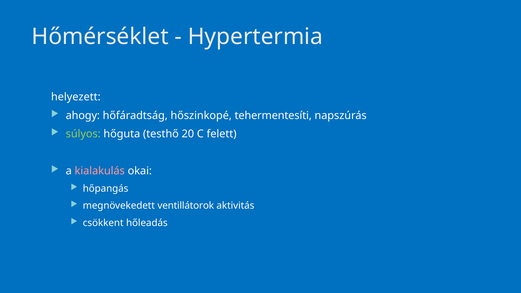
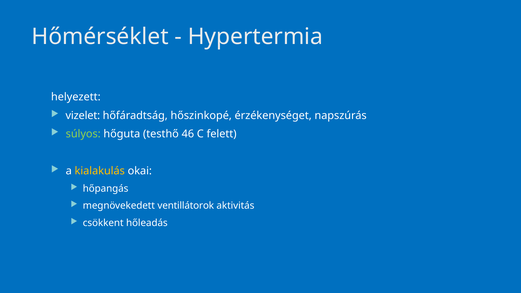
ahogy: ahogy -> vizelet
tehermentesíti: tehermentesíti -> érzékenységet
20: 20 -> 46
kialakulás colour: pink -> yellow
